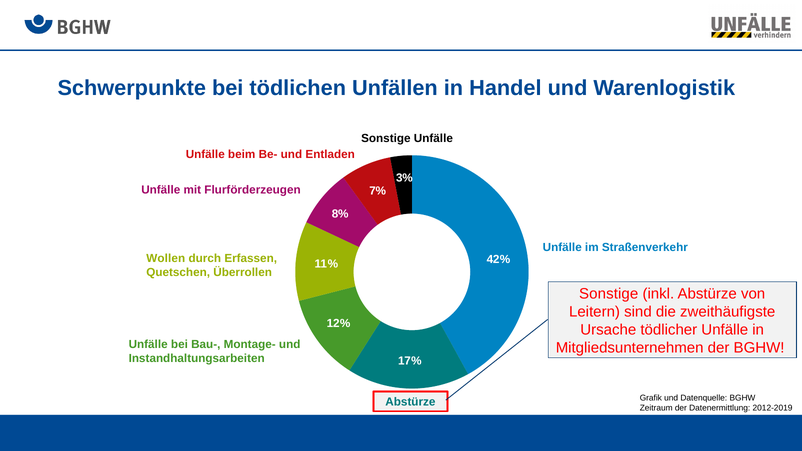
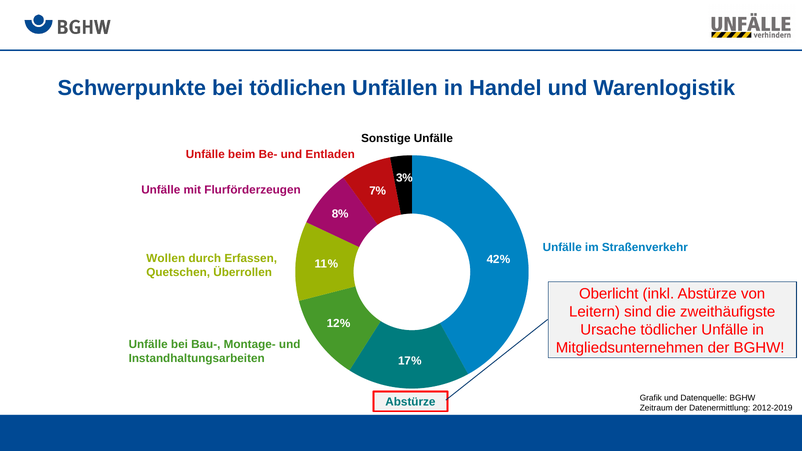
Sonstige at (609, 294): Sonstige -> Oberlicht
